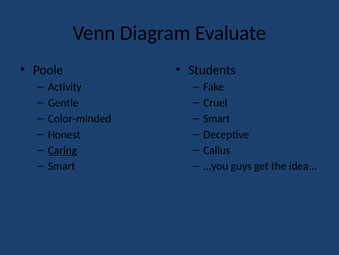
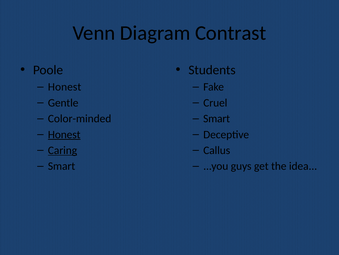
Evaluate: Evaluate -> Contrast
Activity at (65, 87): Activity -> Honest
Honest at (64, 134) underline: none -> present
